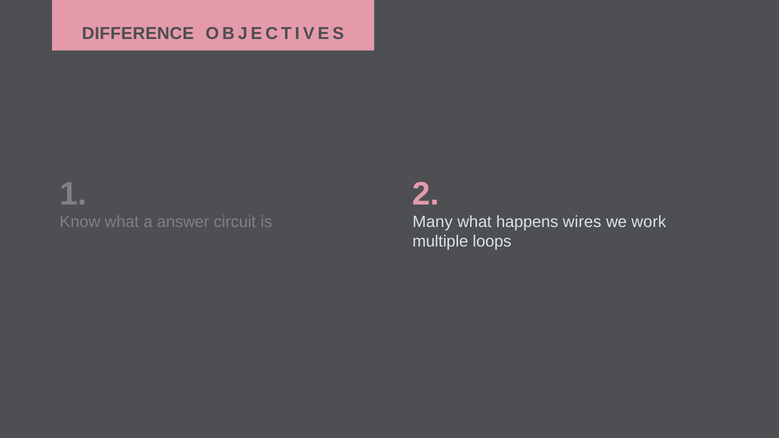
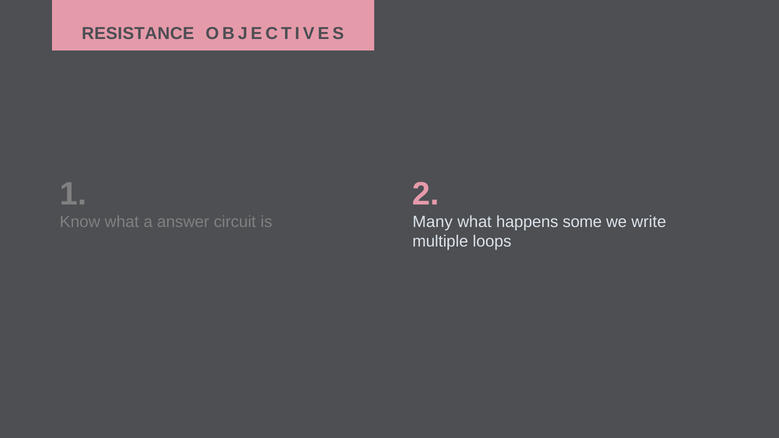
DIFFERENCE: DIFFERENCE -> RESISTANCE
wires: wires -> some
work: work -> write
